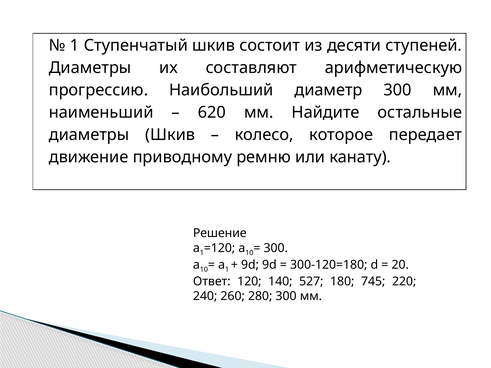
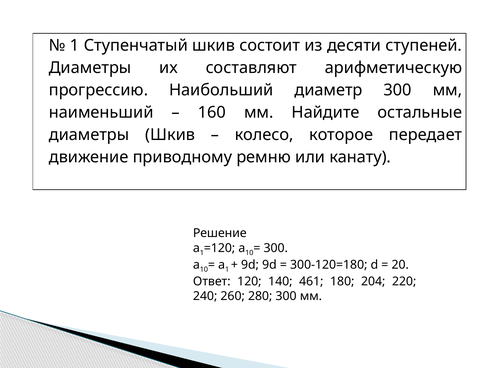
620: 620 -> 160
527: 527 -> 461
745: 745 -> 204
